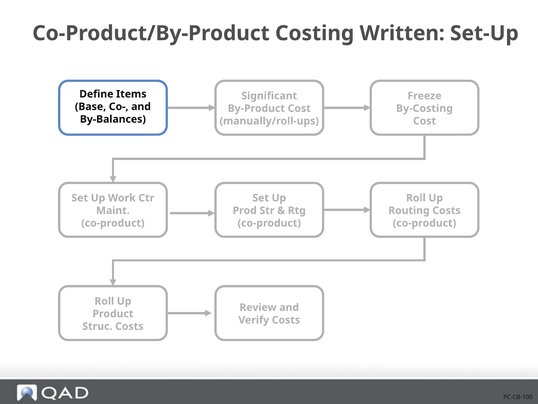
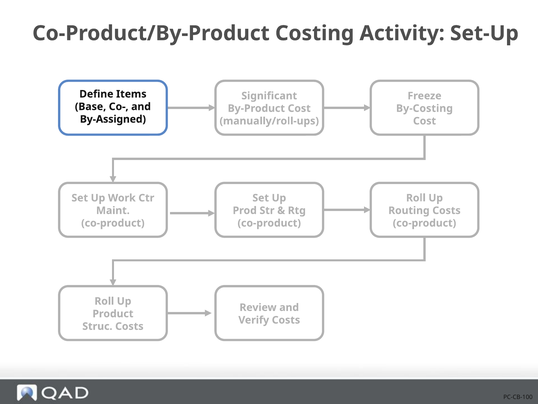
Written: Written -> Activity
By-Balances: By-Balances -> By-Assigned
